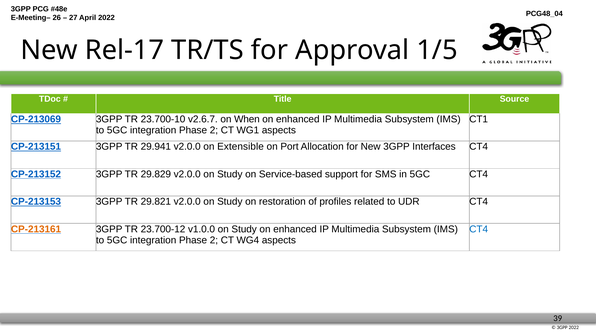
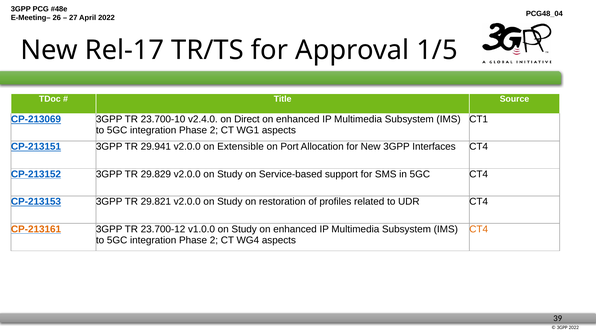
v2.6.7: v2.6.7 -> v2.4.0
When: When -> Direct
CT4 at (479, 229) colour: blue -> orange
